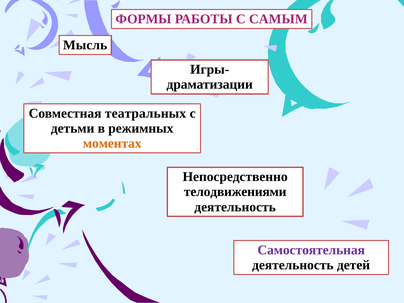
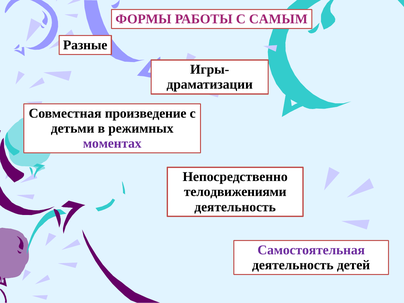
Мысль: Мысль -> Разные
театральных: театральных -> произведение
моментах colour: orange -> purple
